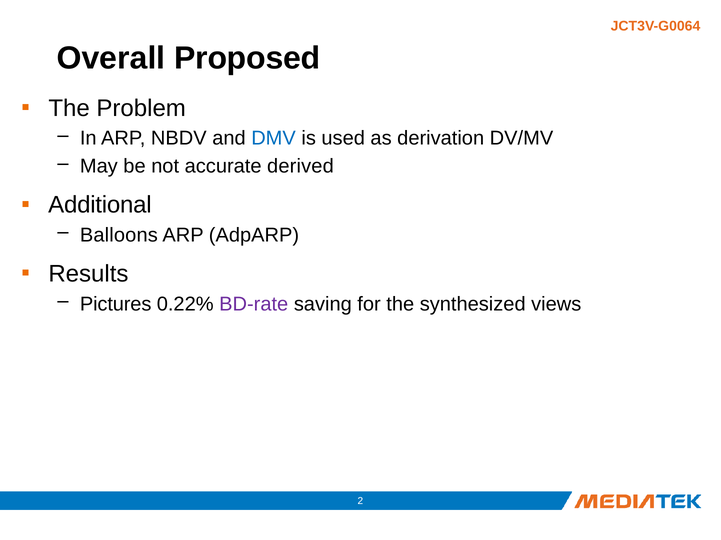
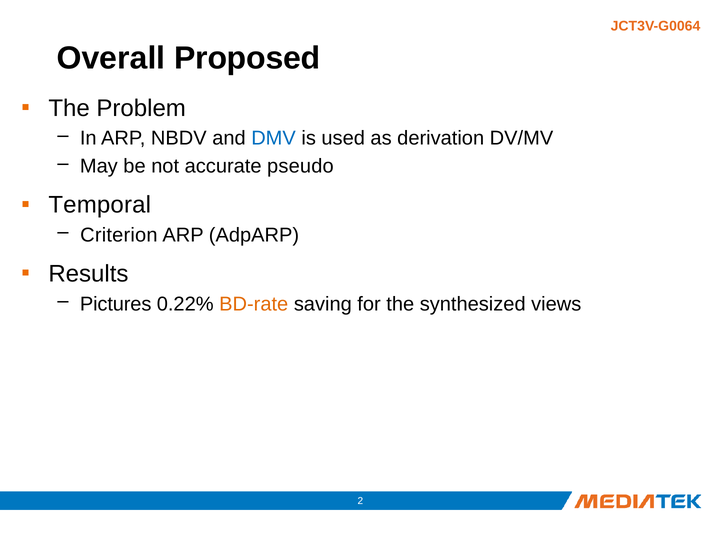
derived: derived -> pseudo
Additional: Additional -> Temporal
Balloons: Balloons -> Criterion
BD-rate colour: purple -> orange
